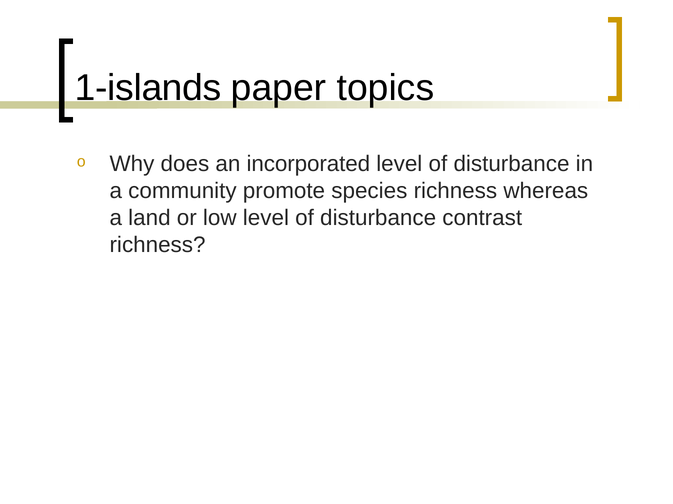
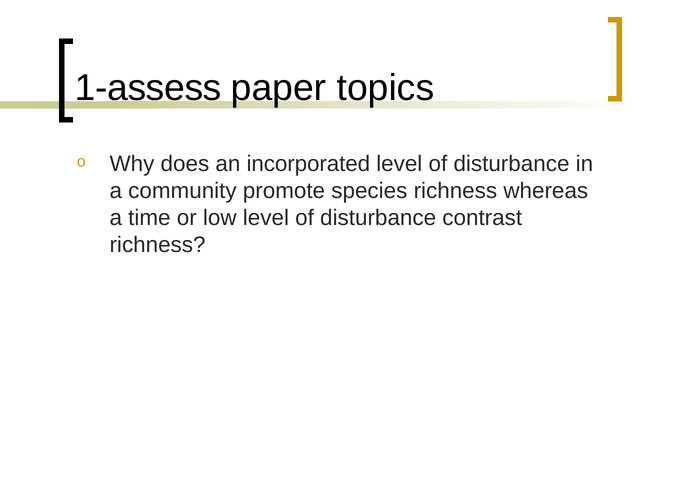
1-islands: 1-islands -> 1-assess
land: land -> time
